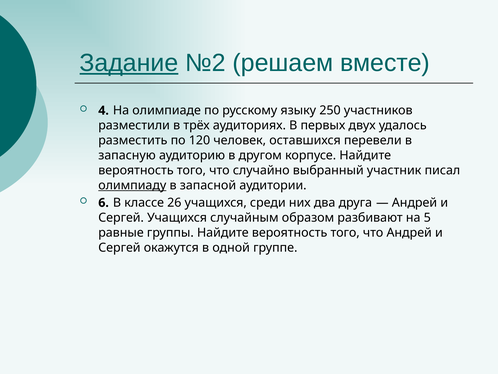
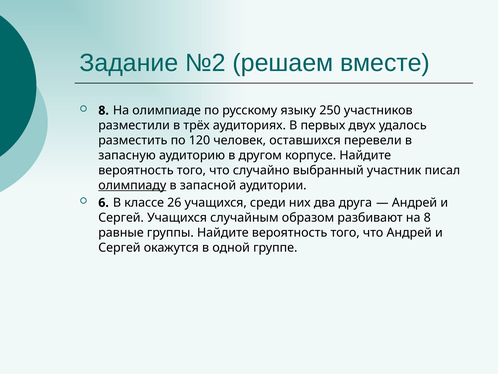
Задание underline: present -> none
4 at (104, 110): 4 -> 8
на 5: 5 -> 8
